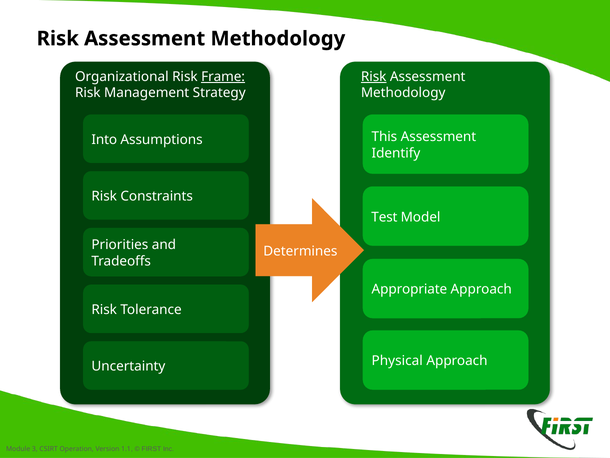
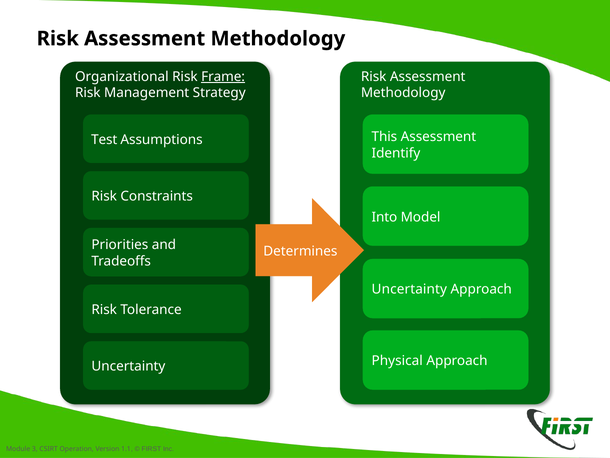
Risk at (374, 76) underline: present -> none
Into: Into -> Test
Test: Test -> Into
Appropriate at (409, 289): Appropriate -> Uncertainty
